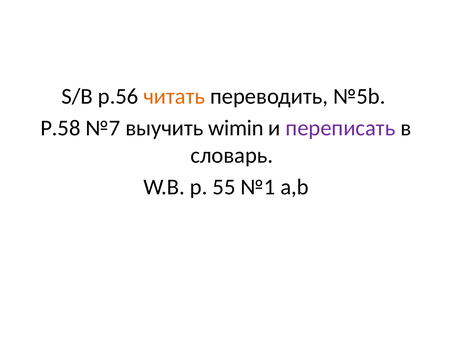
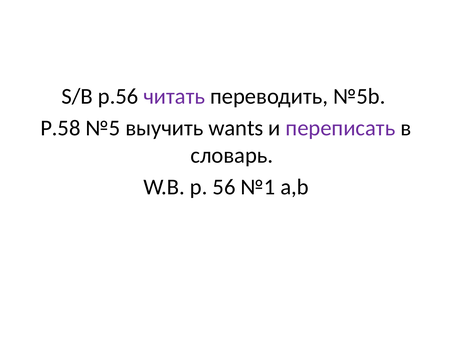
читать colour: orange -> purple
№7: №7 -> №5
wimin: wimin -> wants
55: 55 -> 56
